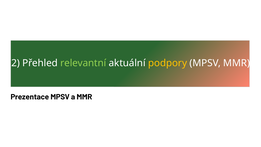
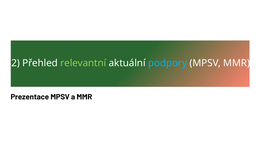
podpory colour: yellow -> light blue
